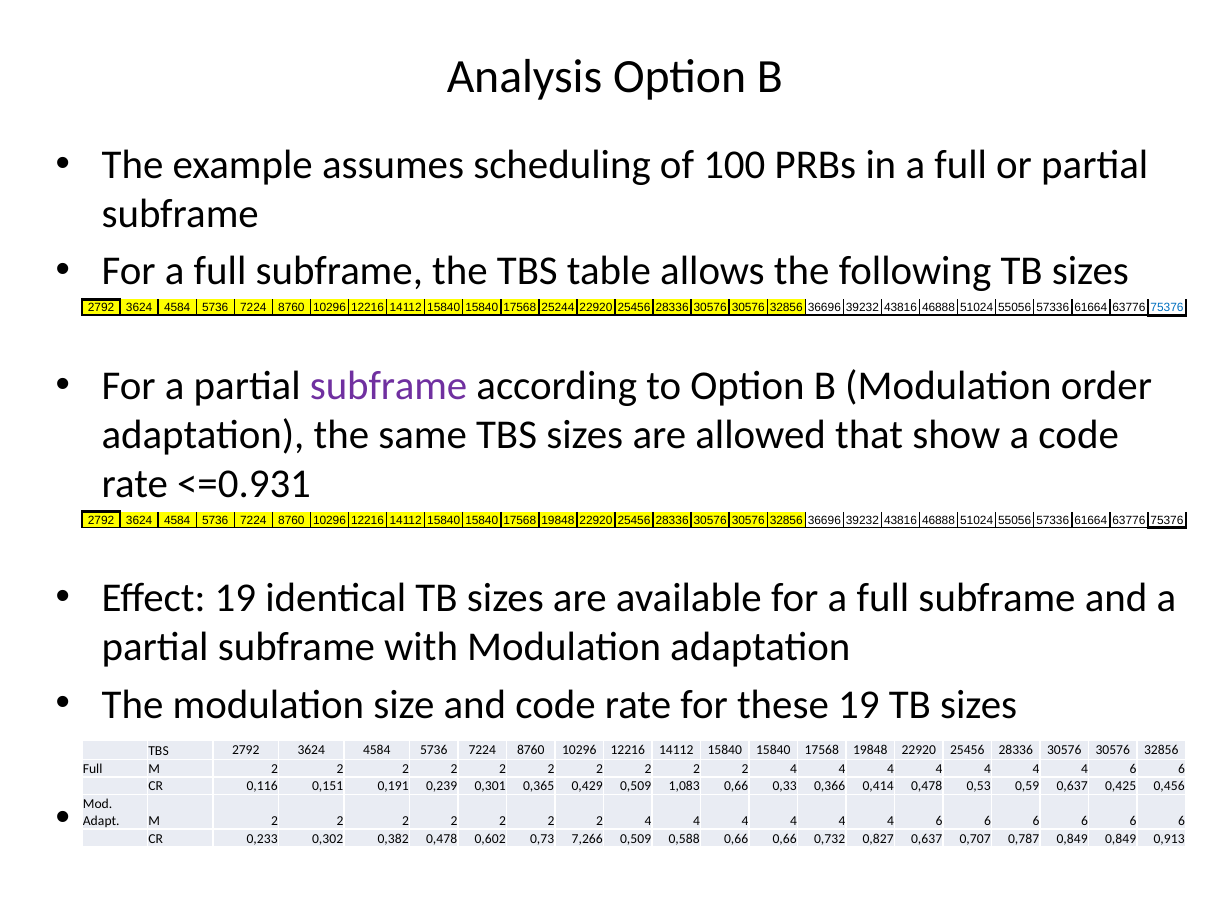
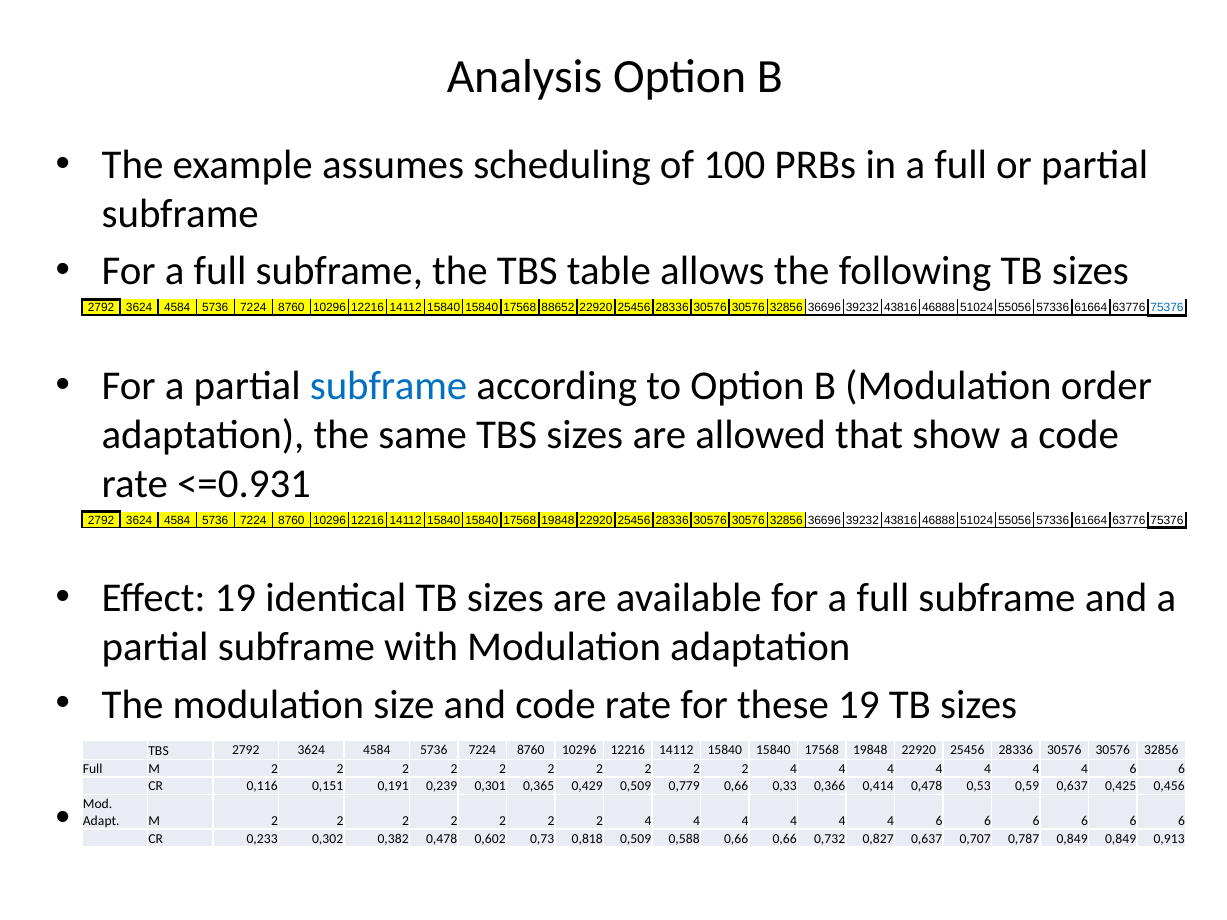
25244: 25244 -> 88652
subframe at (389, 386) colour: purple -> blue
1,083: 1,083 -> 0,779
7,266: 7,266 -> 0,818
